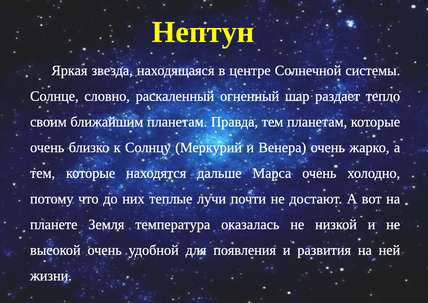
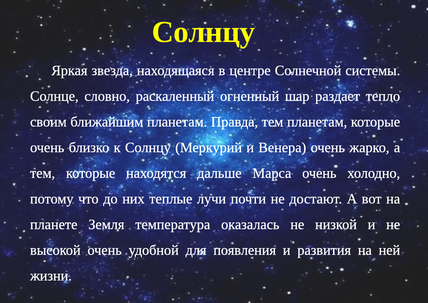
Нептун at (203, 32): Нептун -> Солнцу
